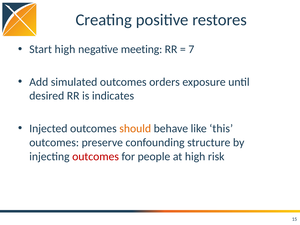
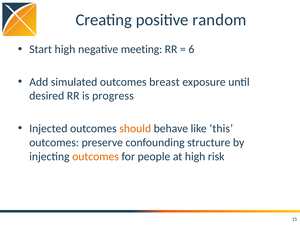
restores: restores -> random
7: 7 -> 6
orders: orders -> breast
indicates: indicates -> progress
outcomes at (96, 156) colour: red -> orange
